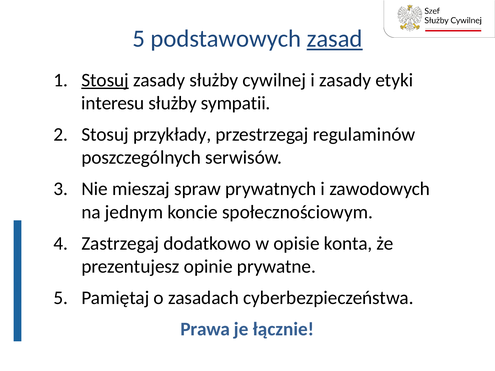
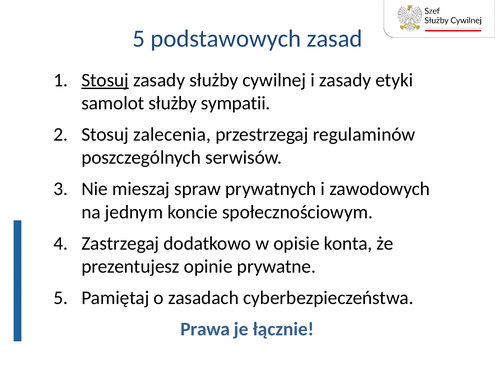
zasad underline: present -> none
interesu: interesu -> samolot
przykłady: przykłady -> zalecenia
